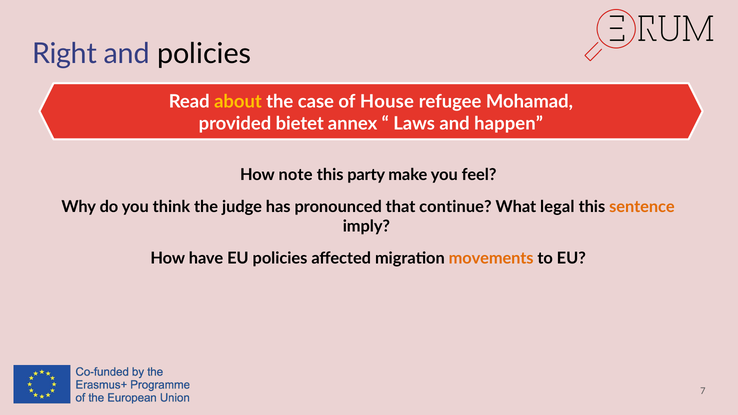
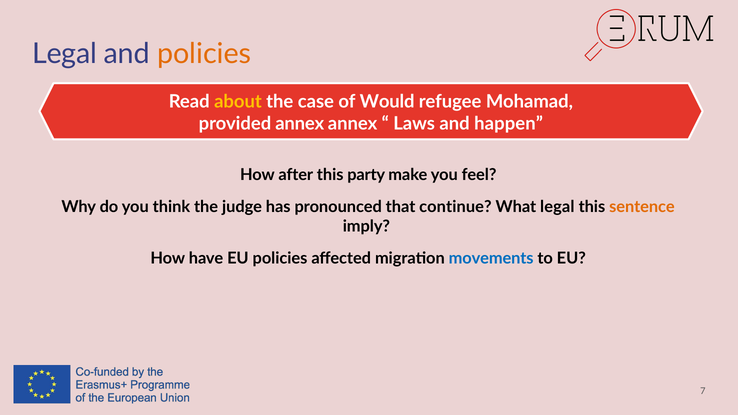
Right at (64, 54): Right -> Legal
policies at (204, 54) colour: black -> orange
House: House -> Would
provided bietet: bietet -> annex
note: note -> after
movements colour: orange -> blue
